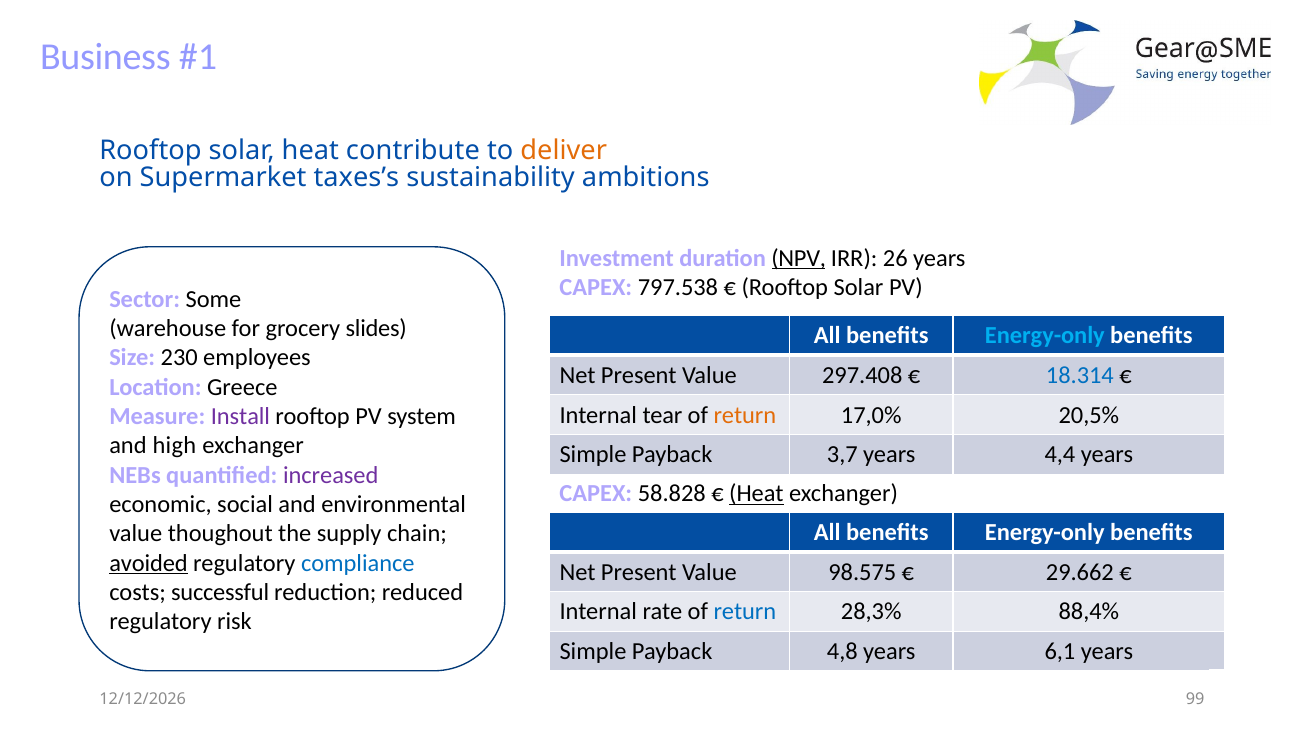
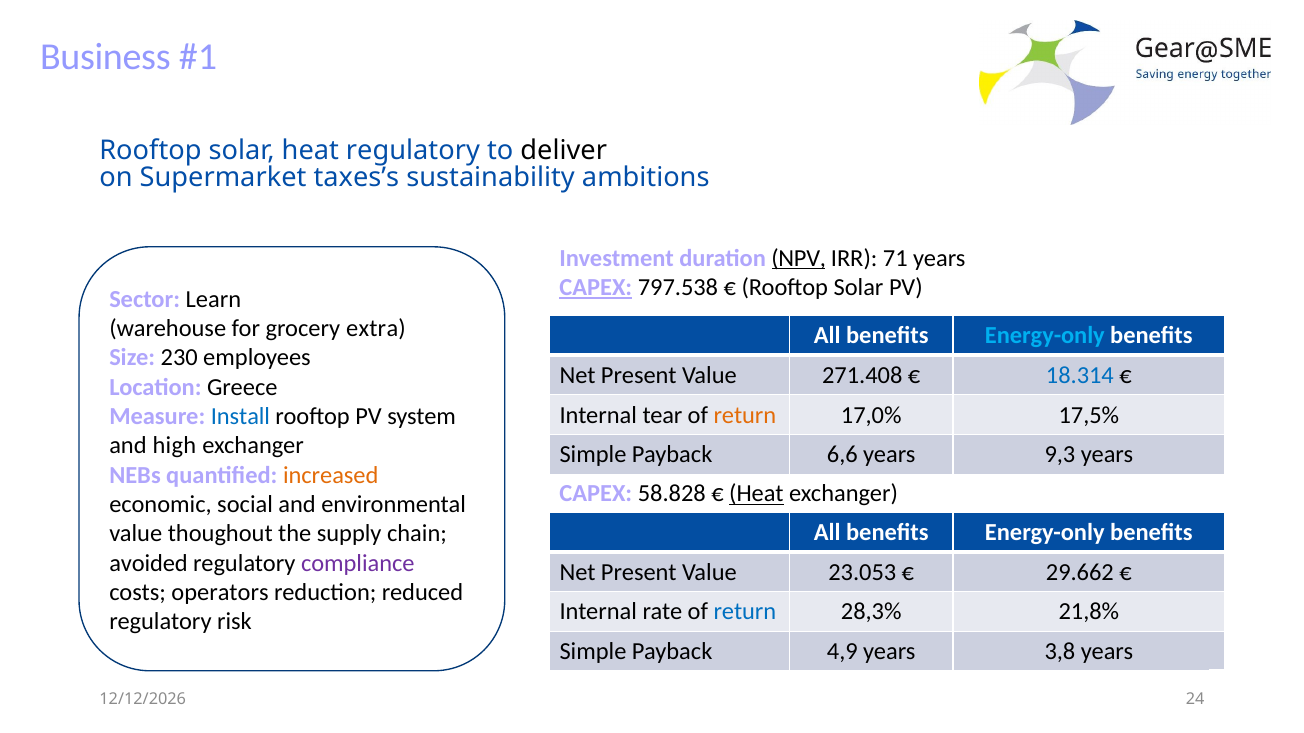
heat contribute: contribute -> regulatory
deliver colour: orange -> black
26: 26 -> 71
CAPEX at (596, 288) underline: none -> present
Some: Some -> Learn
slides: slides -> extra
297.408: 297.408 -> 271.408
20,5%: 20,5% -> 17,5%
Install colour: purple -> blue
3,7: 3,7 -> 6,6
4,4: 4,4 -> 9,3
increased colour: purple -> orange
avoided underline: present -> none
compliance colour: blue -> purple
98.575: 98.575 -> 23.053
successful: successful -> operators
88,4%: 88,4% -> 21,8%
4,8: 4,8 -> 4,9
6,1: 6,1 -> 3,8
99: 99 -> 24
